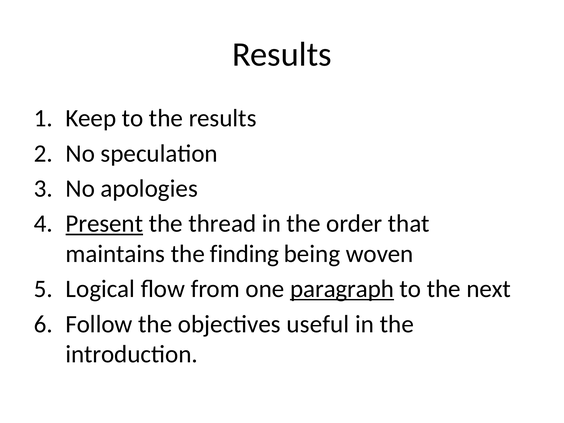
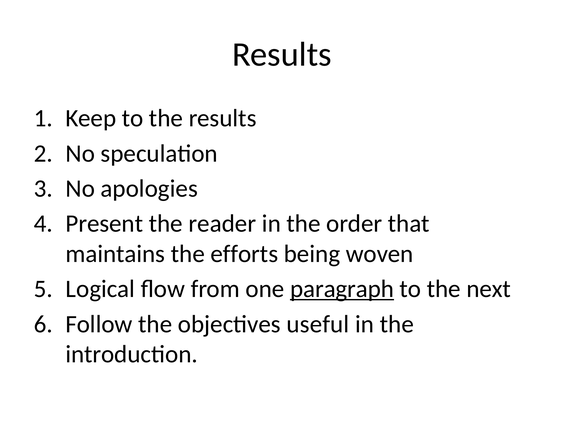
Present underline: present -> none
thread: thread -> reader
finding: finding -> efforts
